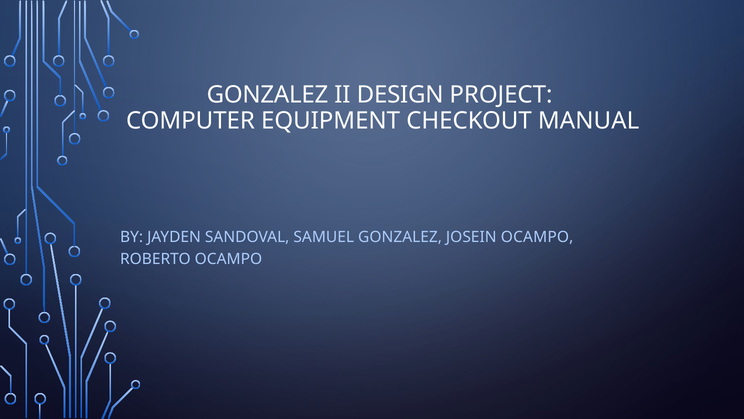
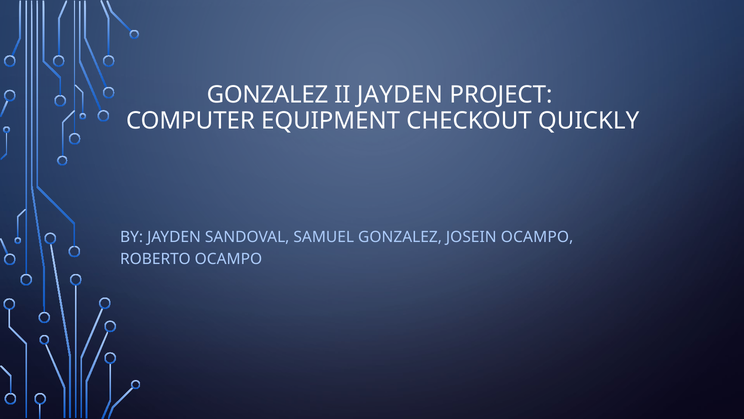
II DESIGN: DESIGN -> JAYDEN
MANUAL: MANUAL -> QUICKLY
